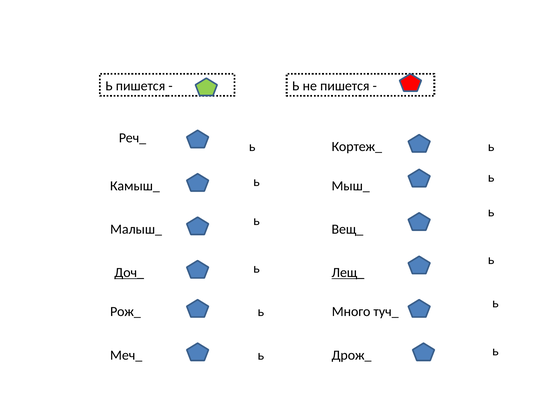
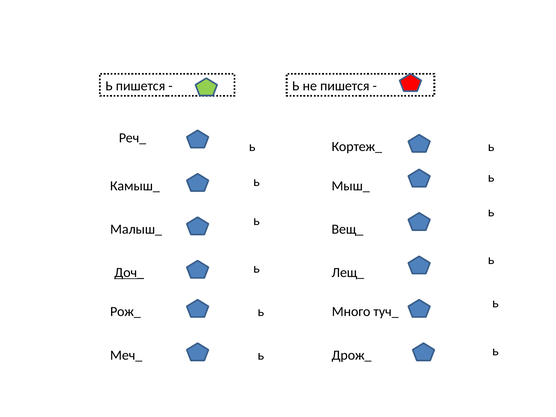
Лещ_ underline: present -> none
